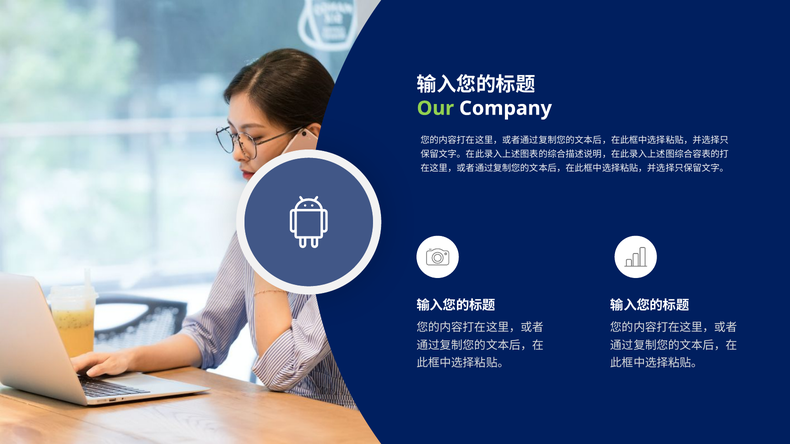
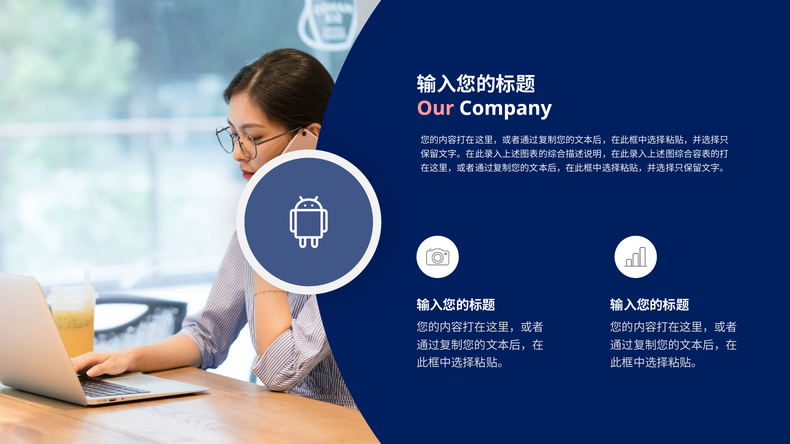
Our colour: light green -> pink
